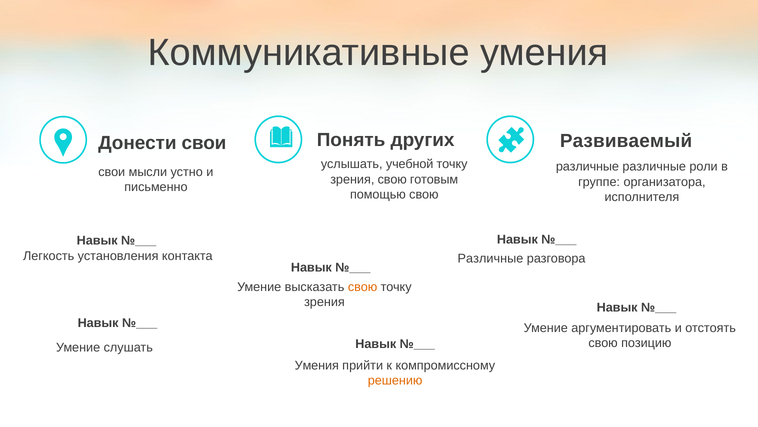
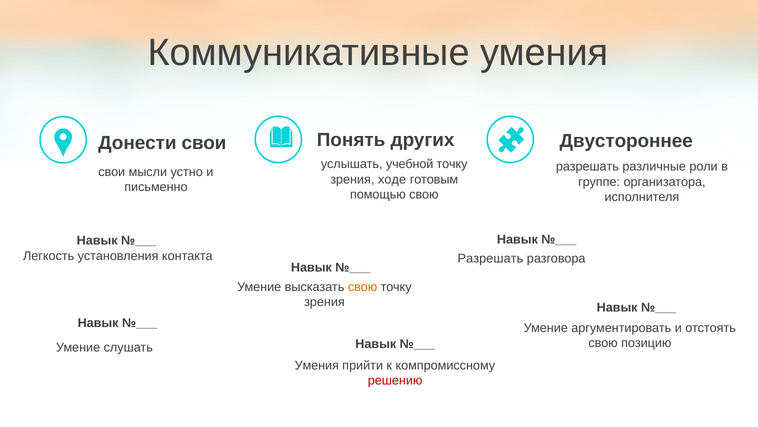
Развиваемый: Развиваемый -> Двустороннее
различные at (587, 167): различные -> разрешать
зрения свою: свою -> ходе
Различные at (490, 258): Различные -> Разрешать
решению colour: orange -> red
